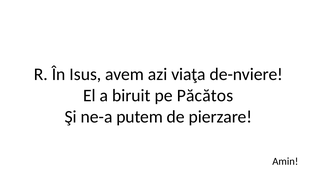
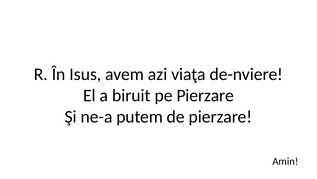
pe Păcătos: Păcătos -> Pierzare
